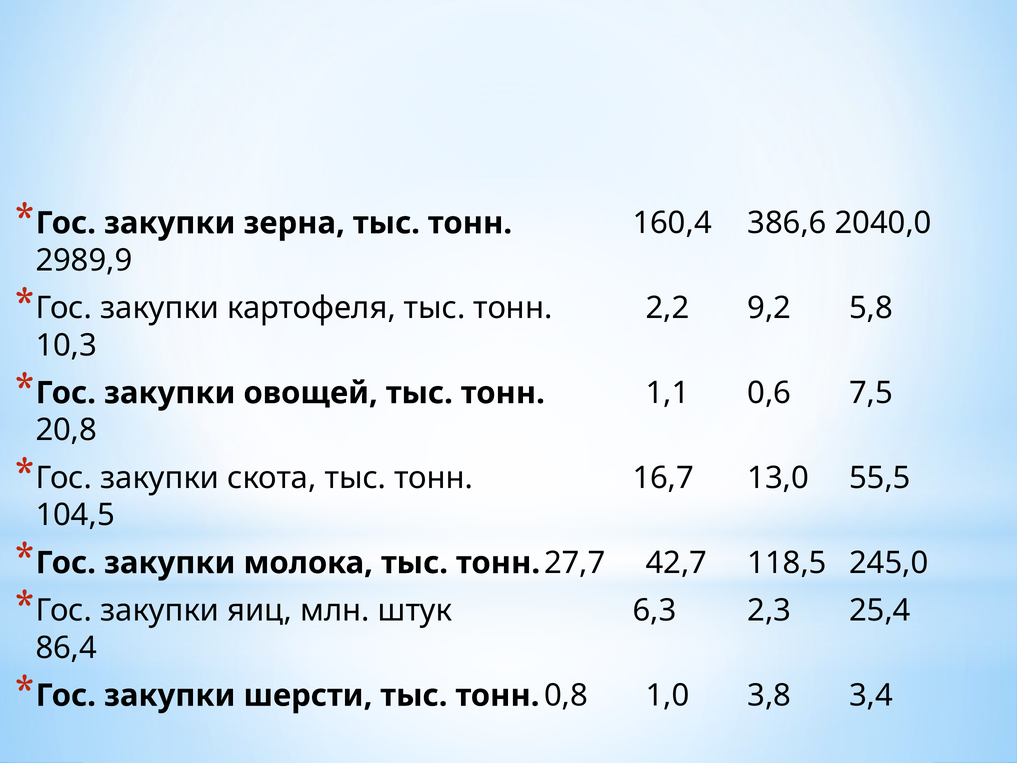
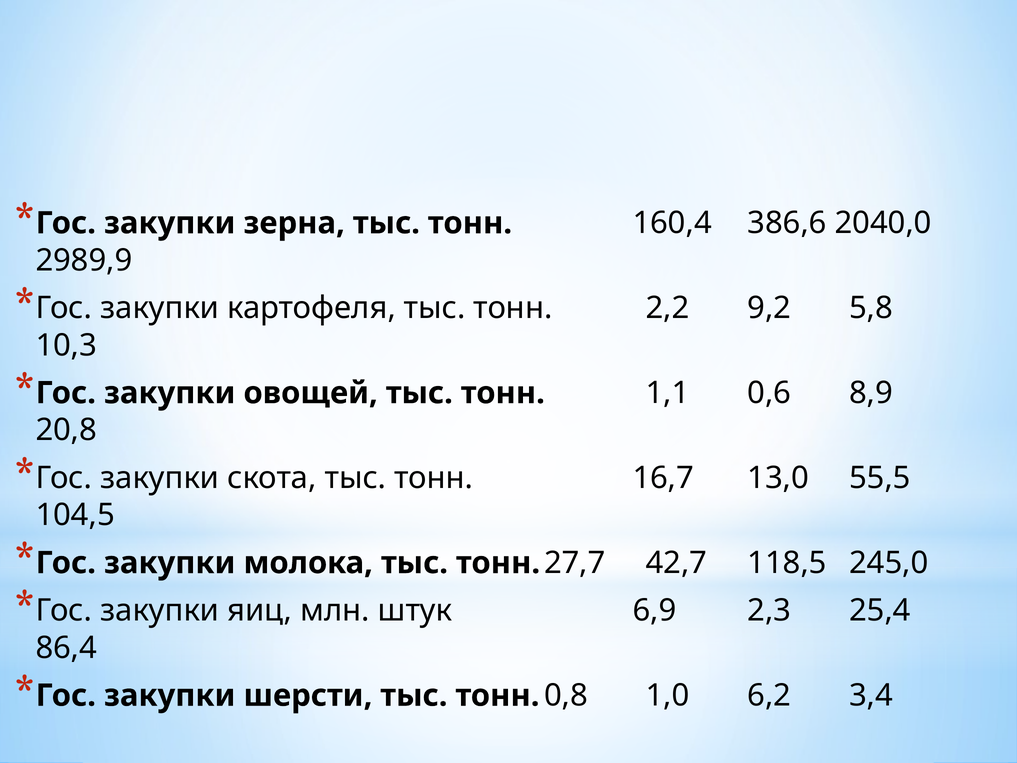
7,5: 7,5 -> 8,9
6,3: 6,3 -> 6,9
3,8: 3,8 -> 6,2
